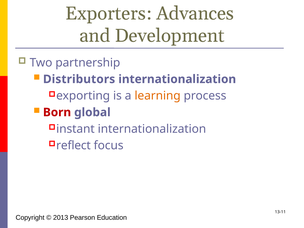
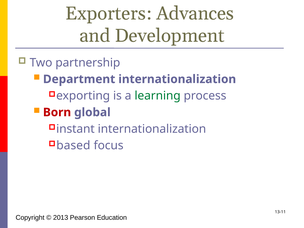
Distributors: Distributors -> Department
learning colour: orange -> green
reflect: reflect -> based
